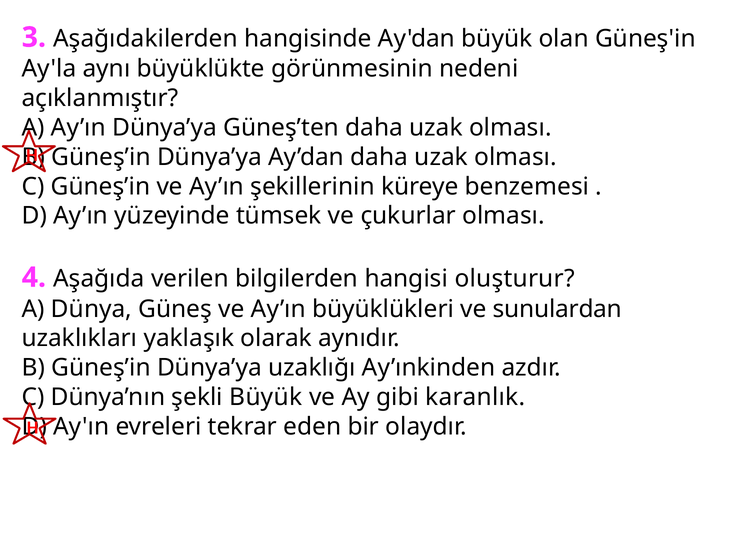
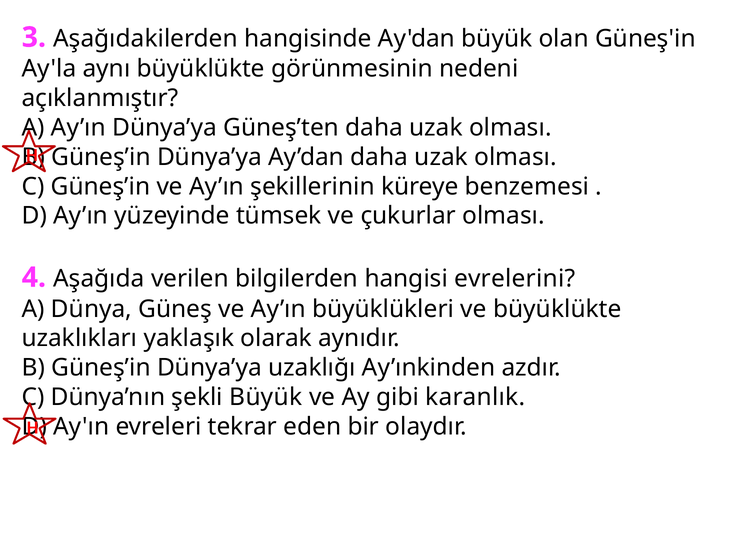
oluşturur: oluşturur -> evrelerini
ve sunulardan: sunulardan -> büyüklükte
